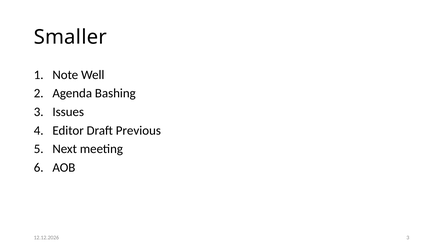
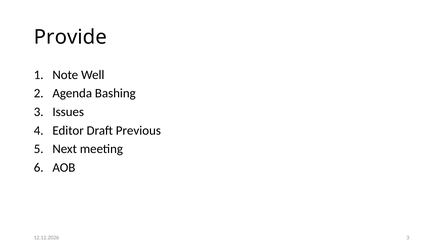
Smaller: Smaller -> Provide
